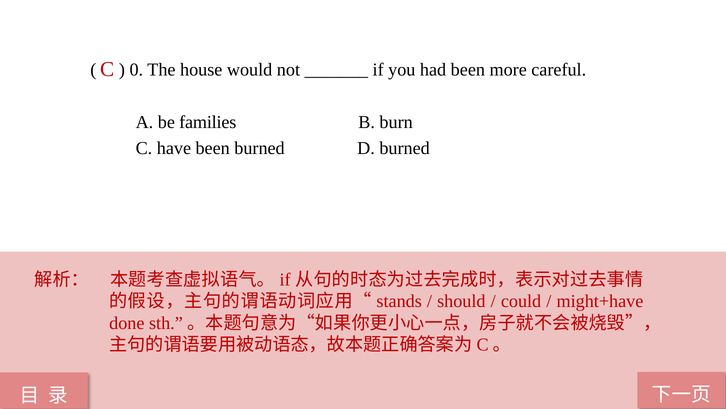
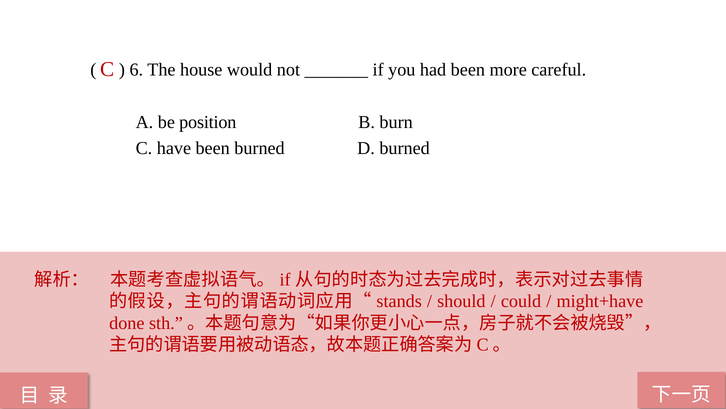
0: 0 -> 6
families: families -> position
